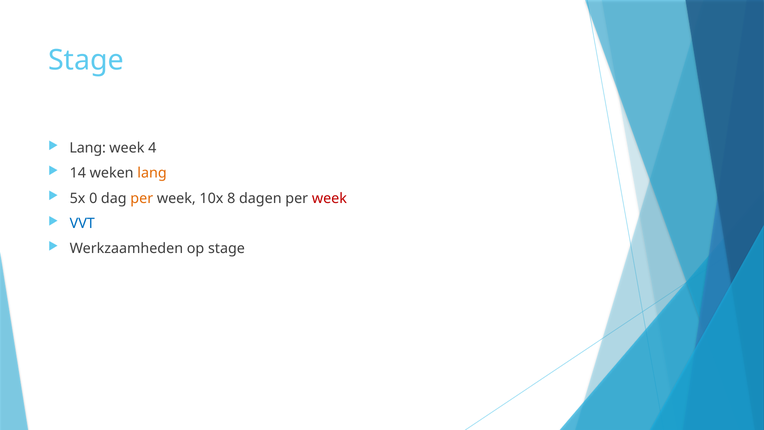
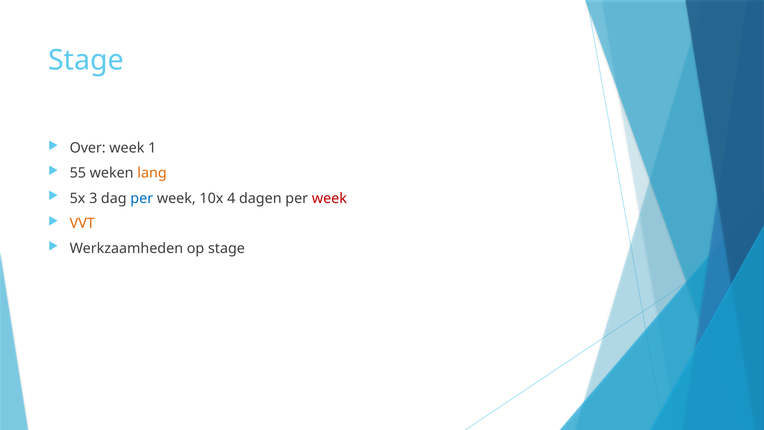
Lang at (88, 148): Lang -> Over
4: 4 -> 1
14: 14 -> 55
0: 0 -> 3
per at (142, 198) colour: orange -> blue
8: 8 -> 4
VVT colour: blue -> orange
